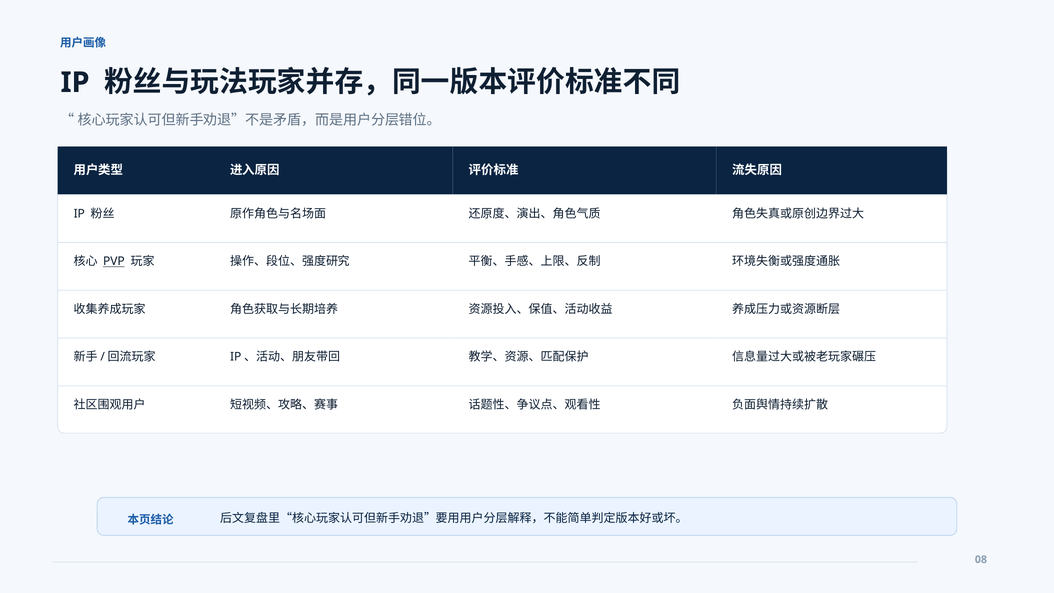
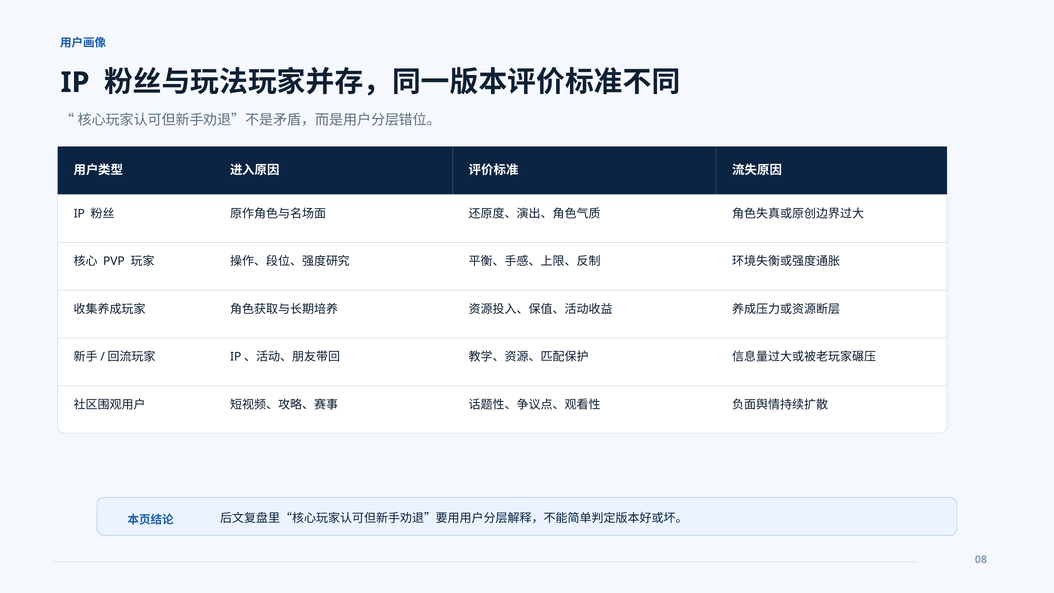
PVP underline: present -> none
